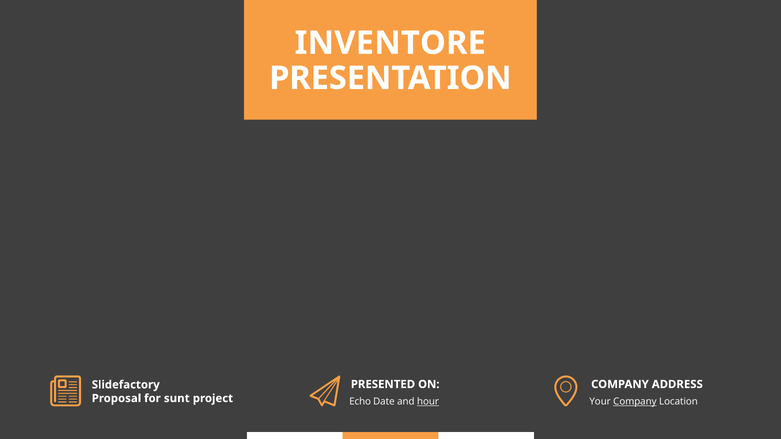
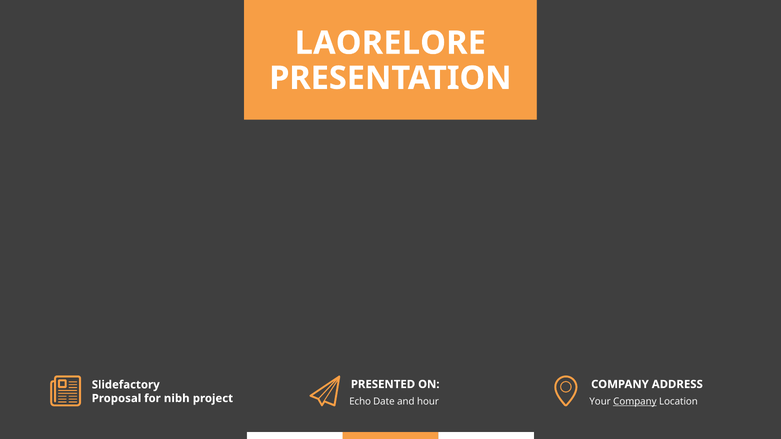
INVENTORE: INVENTORE -> LAORELORE
sunt: sunt -> nibh
hour underline: present -> none
